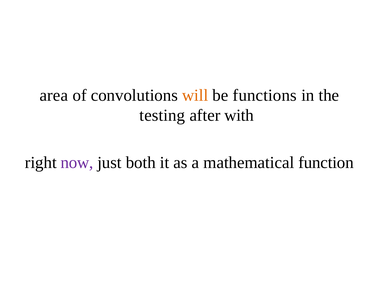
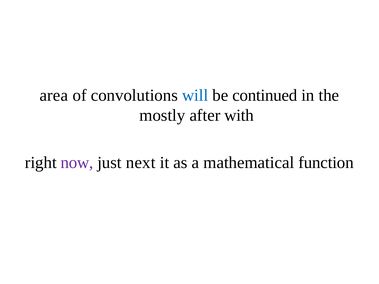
will colour: orange -> blue
functions: functions -> continued
testing: testing -> mostly
both: both -> next
